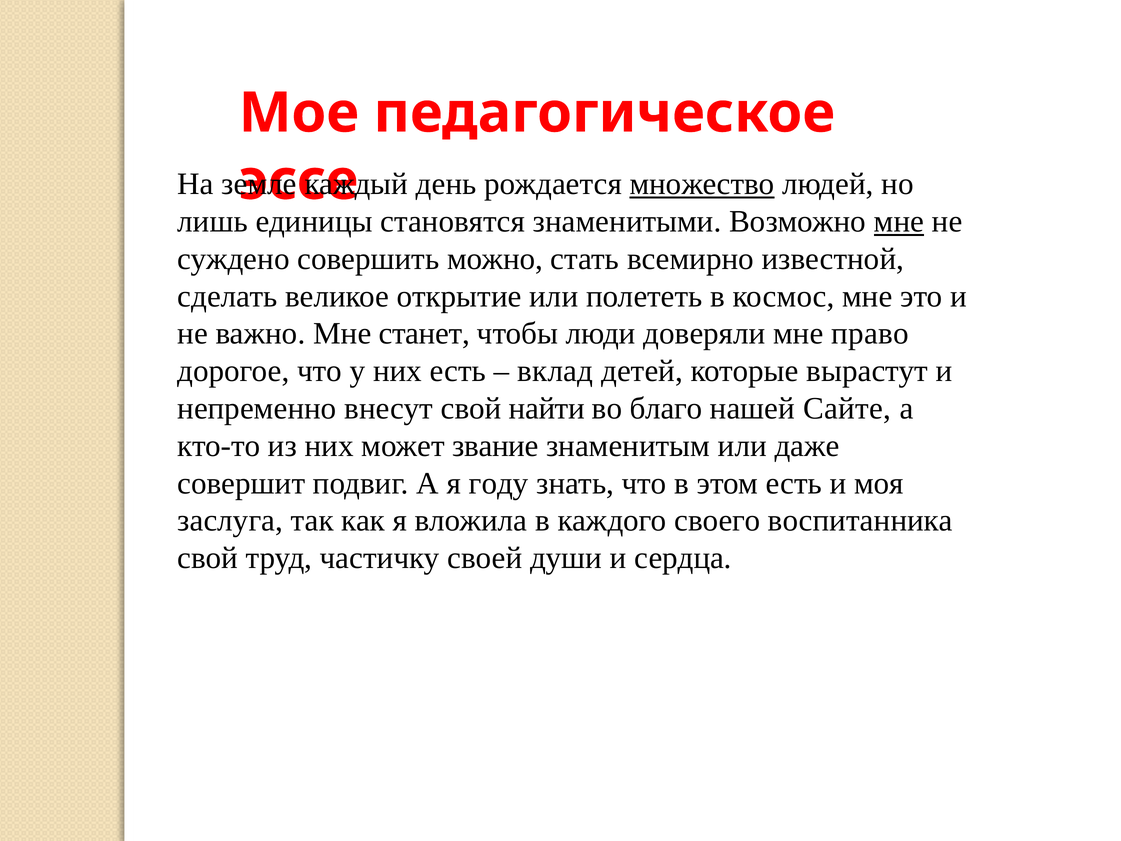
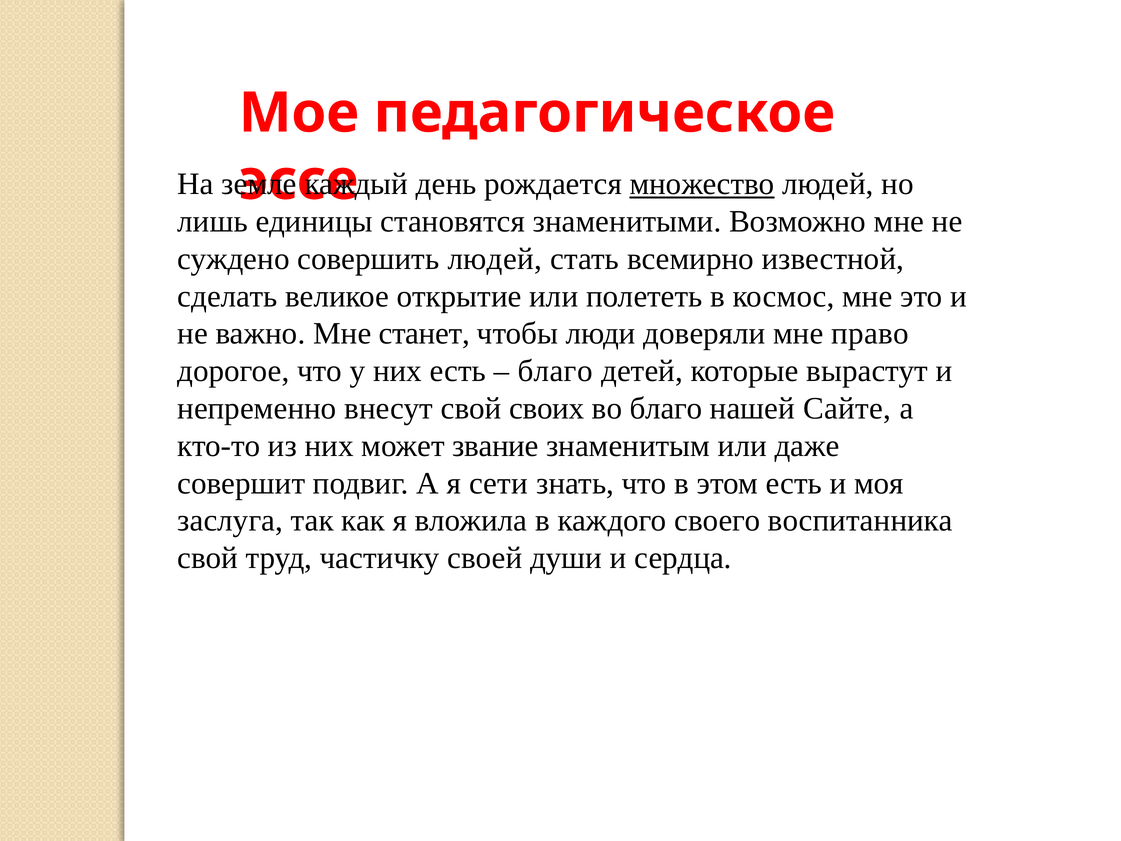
мне at (899, 221) underline: present -> none
совершить можно: можно -> людей
вклад at (555, 371): вклад -> благо
найти: найти -> своих
году: году -> сети
